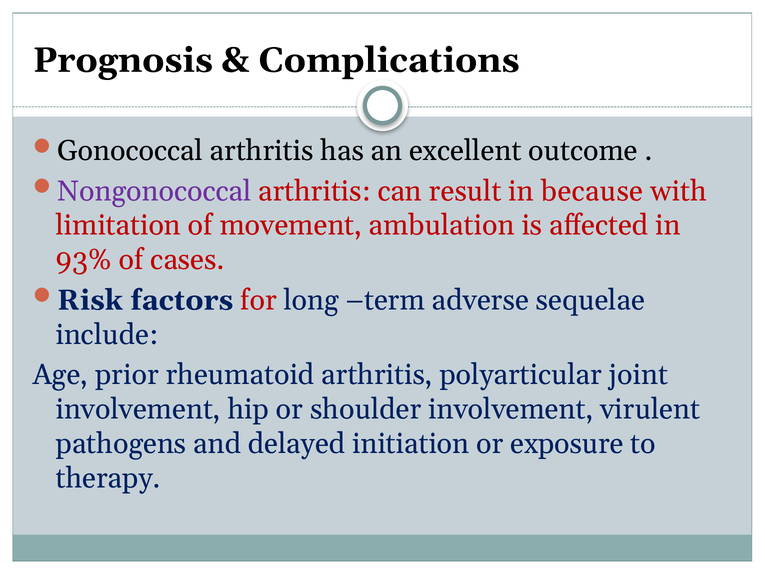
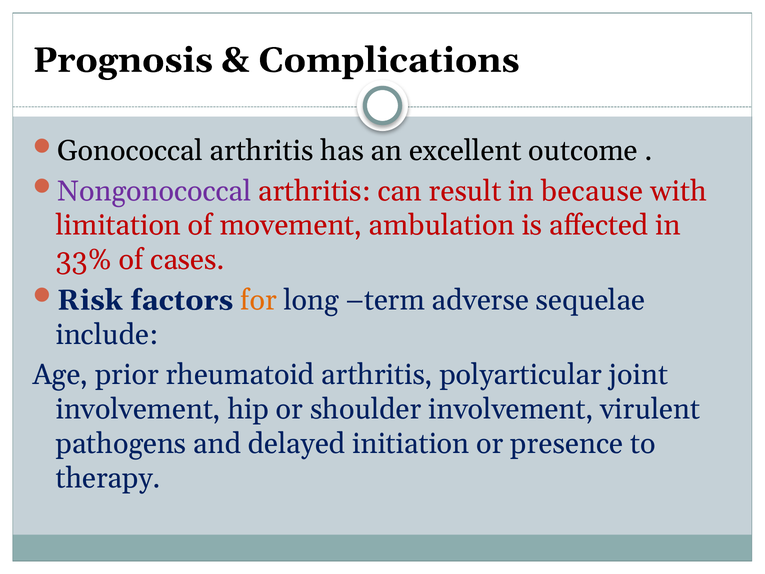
93%: 93% -> 33%
for colour: red -> orange
exposure: exposure -> presence
